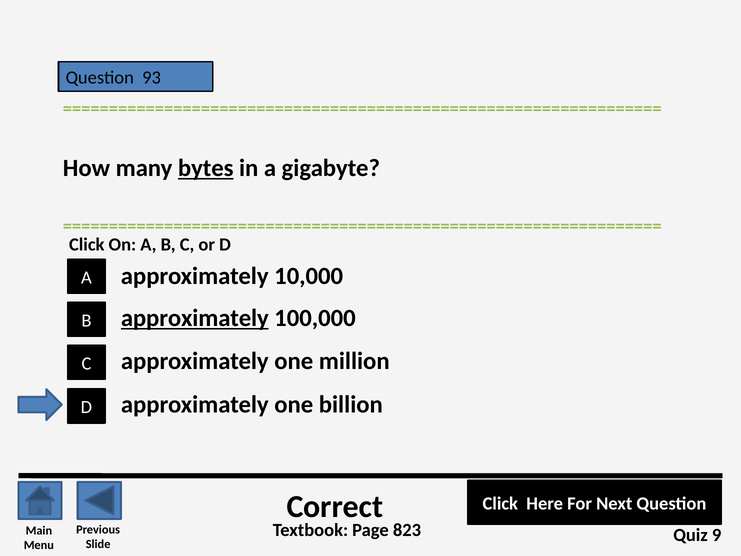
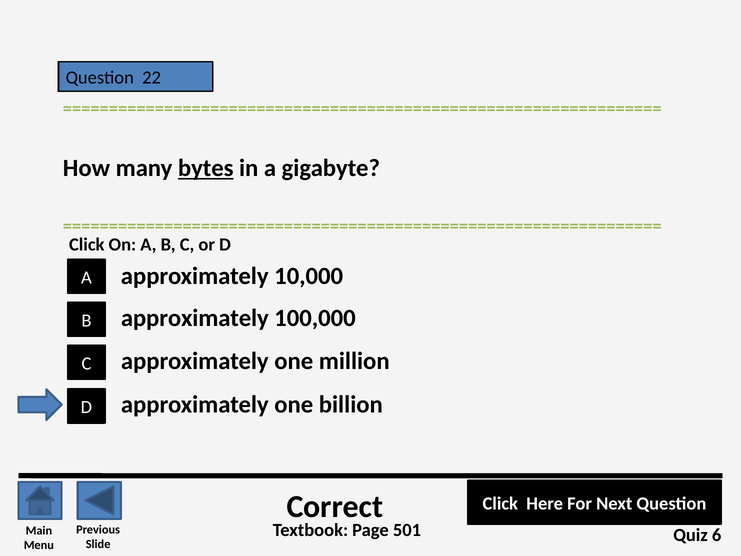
93: 93 -> 22
approximately at (195, 318) underline: present -> none
823: 823 -> 501
9: 9 -> 6
